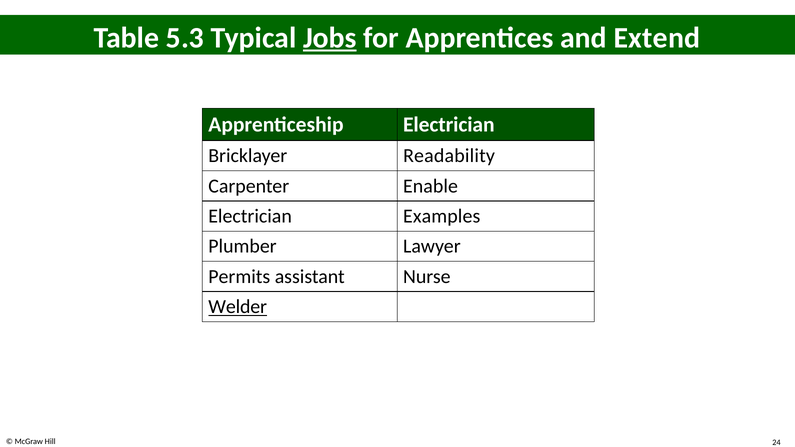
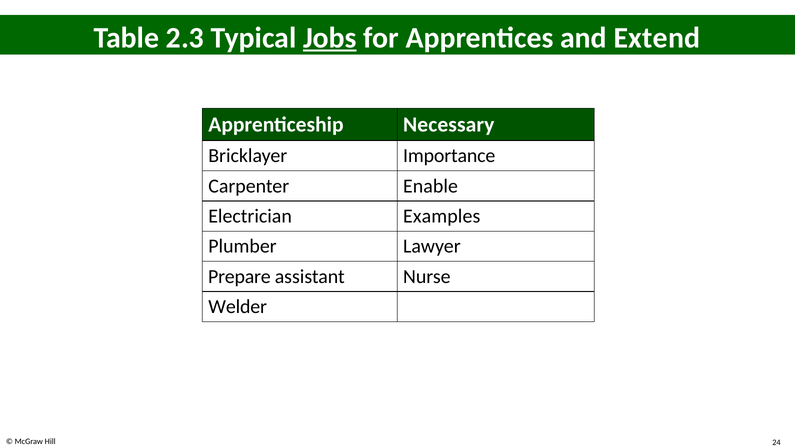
5.3: 5.3 -> 2.3
Apprenticeship Electrician: Electrician -> Necessary
Readability: Readability -> Importance
Permits: Permits -> Prepare
Welder underline: present -> none
